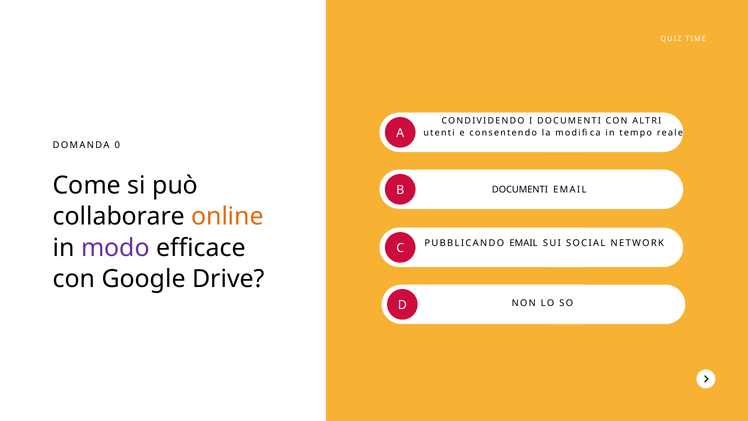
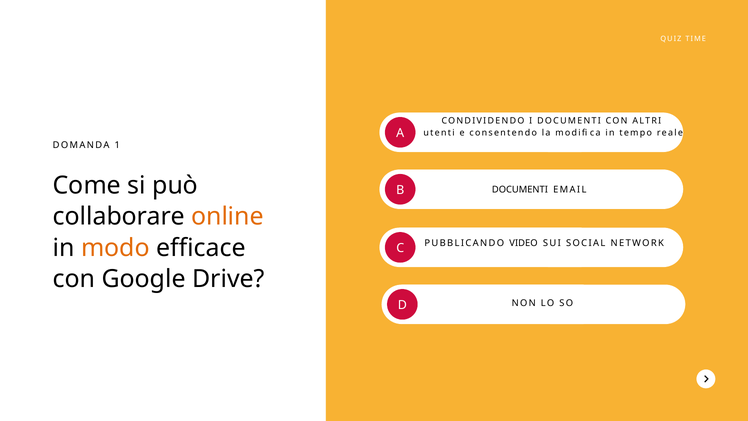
0: 0 -> 1
PUBBLICANDO EMAIL: EMAIL -> VIDEO
modo colour: purple -> orange
